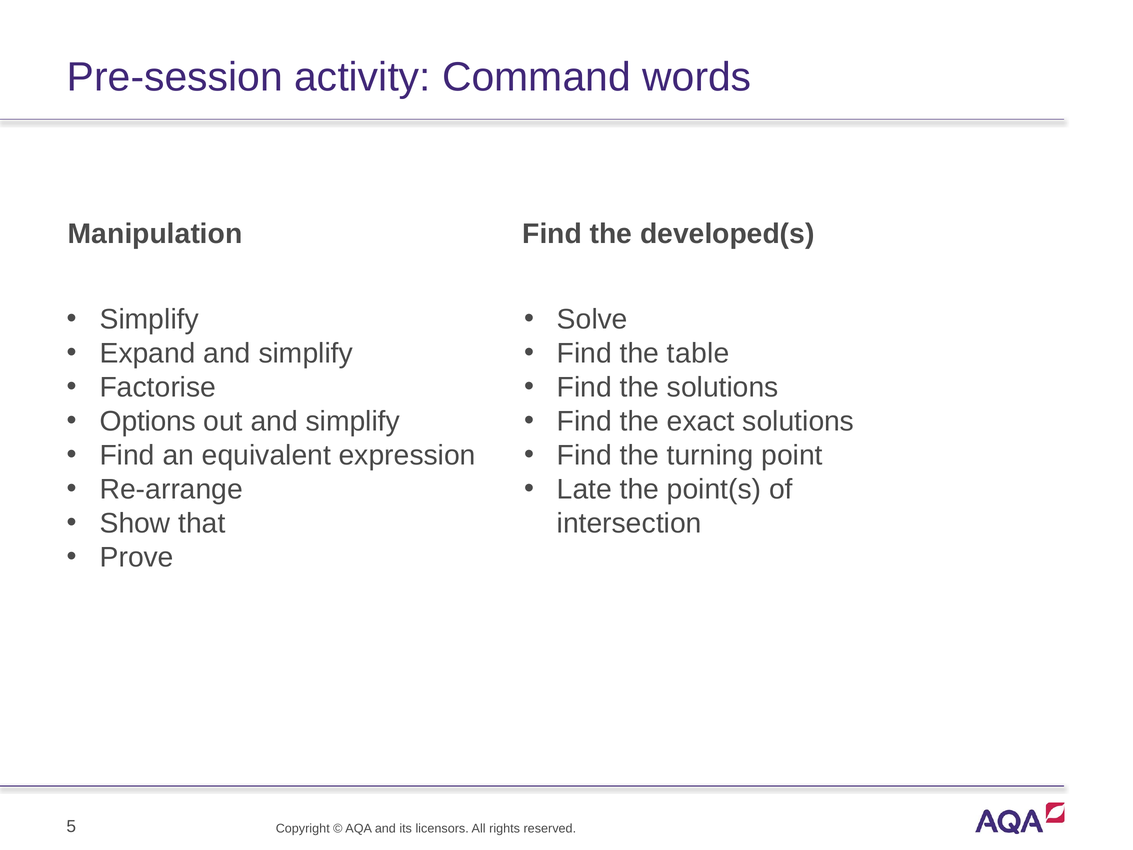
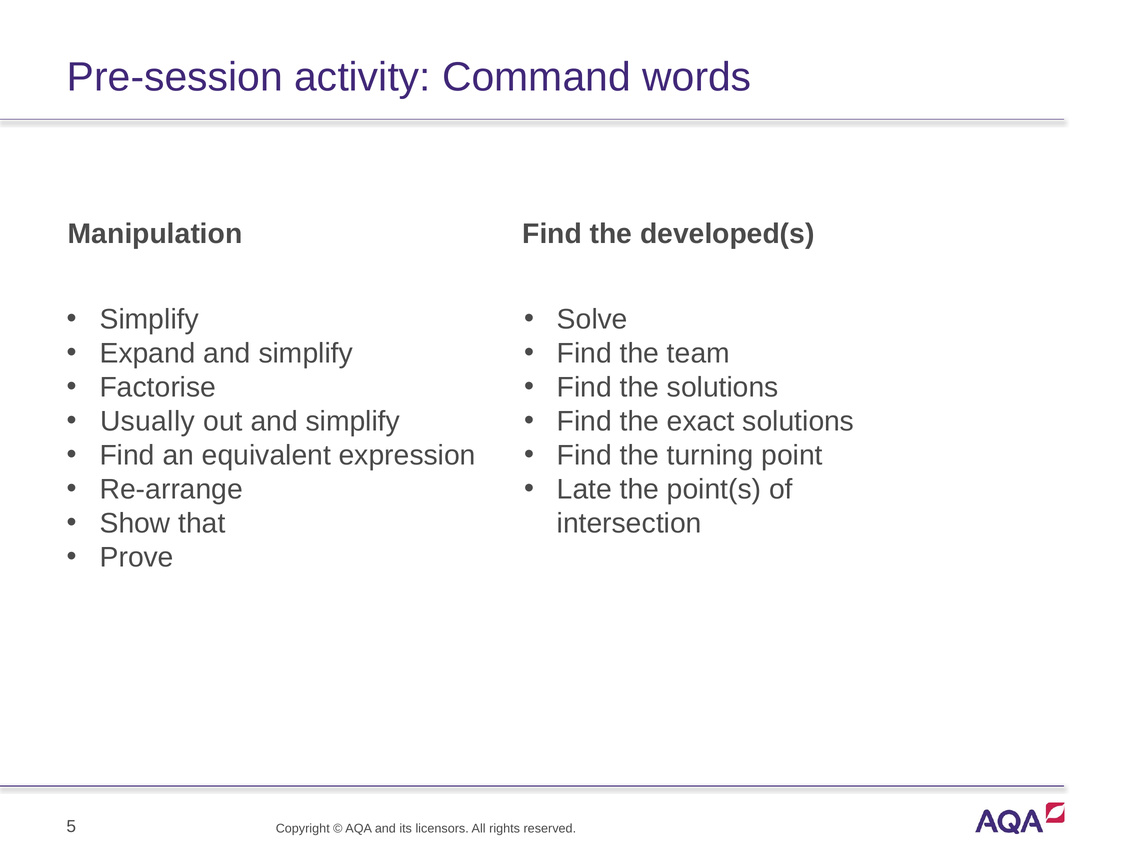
table: table -> team
Options: Options -> Usually
